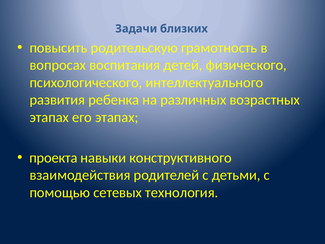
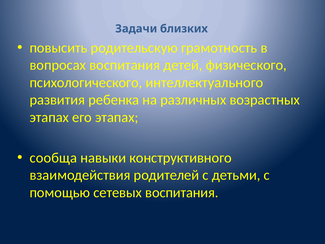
проекта: проекта -> сообща
сетевых технология: технология -> воспитания
